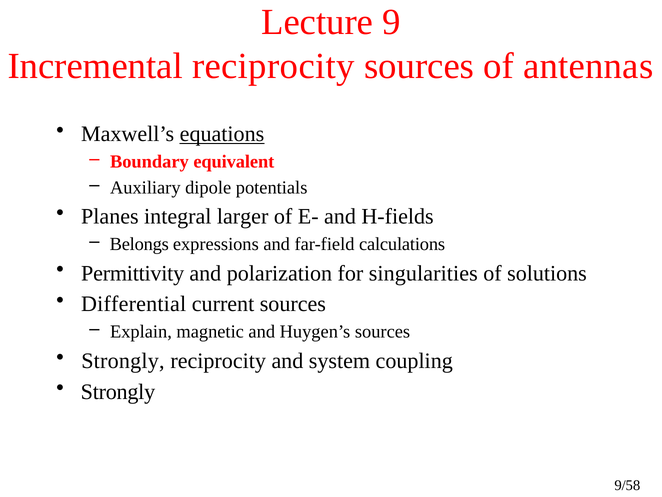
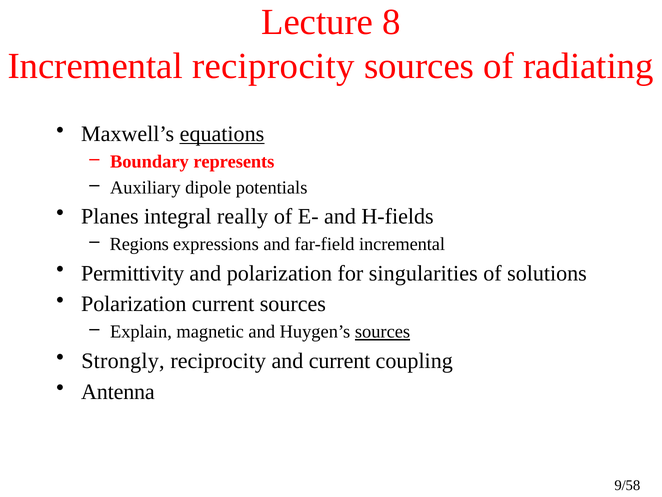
9: 9 -> 8
antennas: antennas -> radiating
equivalent: equivalent -> represents
larger: larger -> really
Belongs: Belongs -> Regions
far-field calculations: calculations -> incremental
Differential at (134, 304): Differential -> Polarization
sources at (383, 332) underline: none -> present
and system: system -> current
Strongly at (118, 391): Strongly -> Antenna
